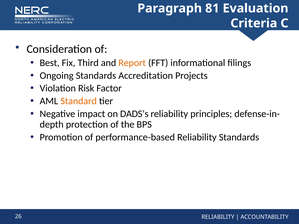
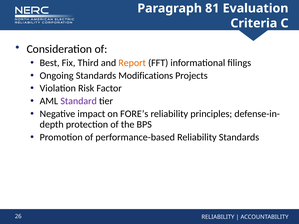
Accreditation: Accreditation -> Modifications
Standard colour: orange -> purple
DADS’s: DADS’s -> FORE’s
